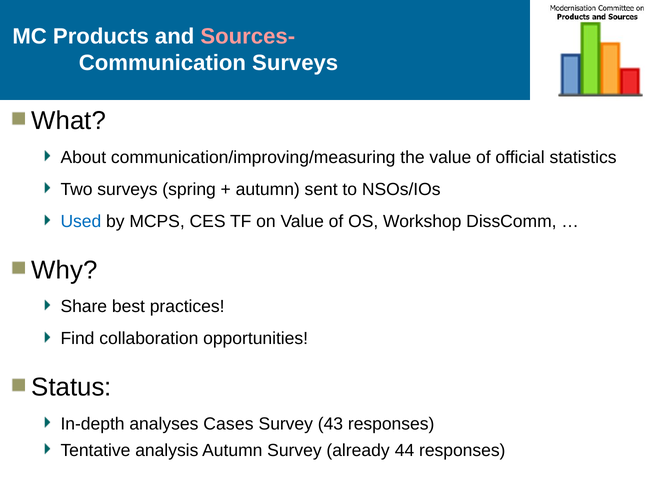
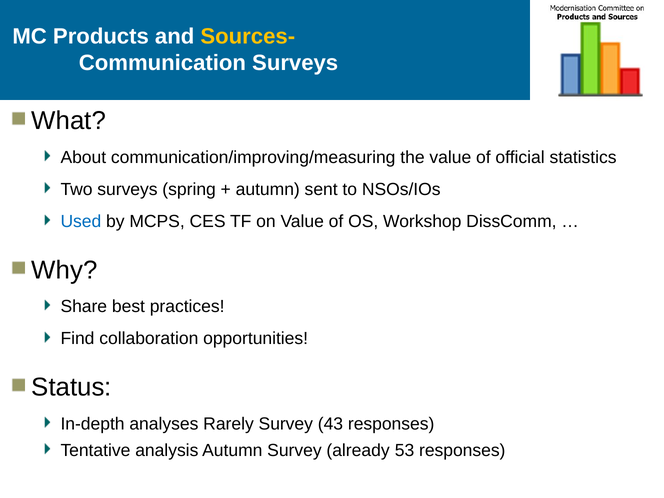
Sources- colour: pink -> yellow
Cases: Cases -> Rarely
44: 44 -> 53
